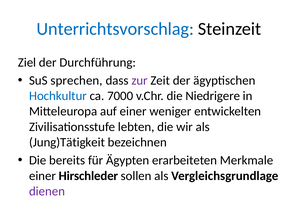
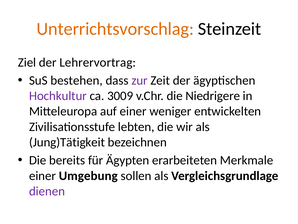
Unterrichtsvorschlag colour: blue -> orange
Durchführung: Durchführung -> Lehrervortrag
sprechen: sprechen -> bestehen
Hochkultur colour: blue -> purple
7000: 7000 -> 3009
Hirschleder: Hirschleder -> Umgebung
